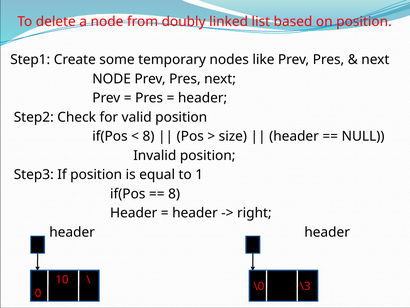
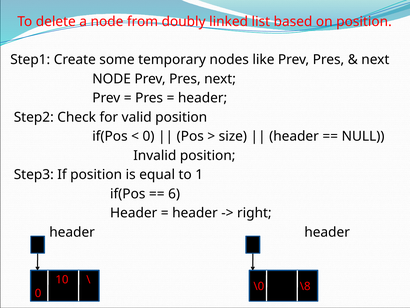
8 at (149, 136): 8 -> 0
8 at (174, 194): 8 -> 6
\3: \3 -> \8
